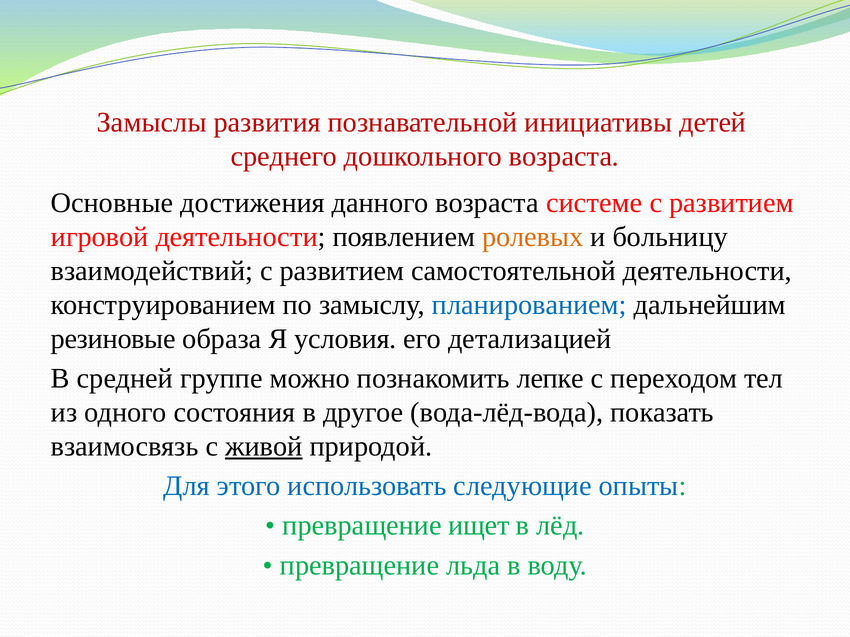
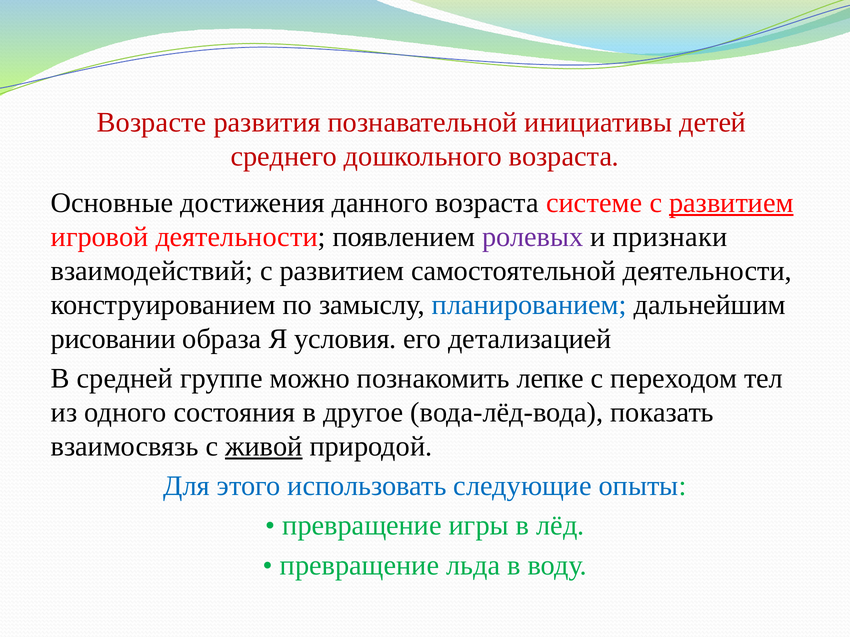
Замыслы: Замыслы -> Возрасте
развитием at (731, 203) underline: none -> present
ролевых colour: orange -> purple
больницу: больницу -> признаки
резиновые: резиновые -> рисовании
ищет: ищет -> игры
